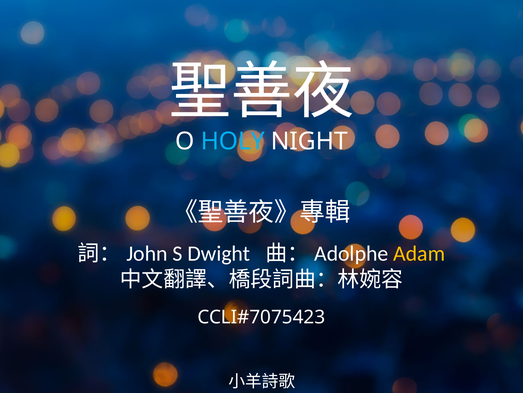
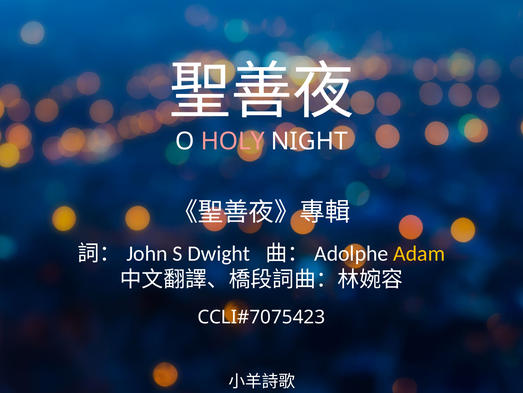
HOLY colour: light blue -> pink
